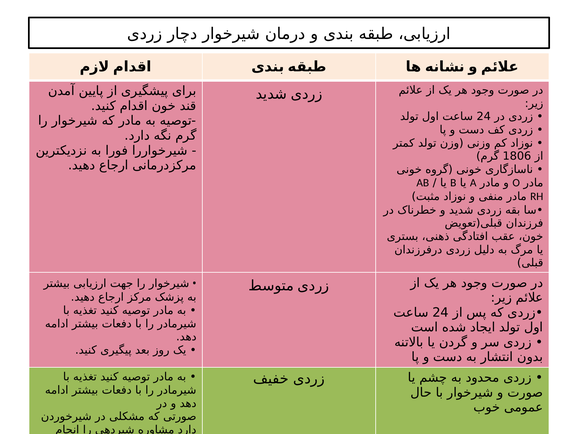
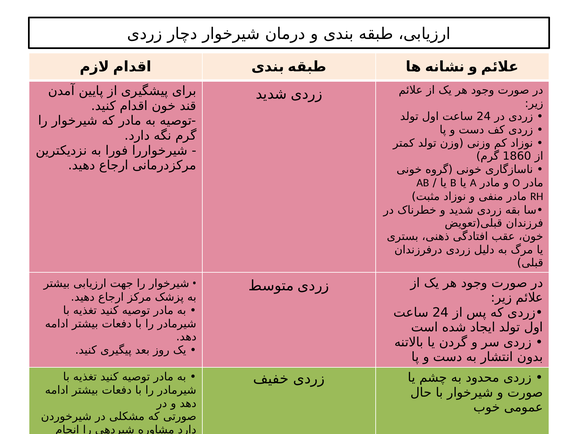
1806: 1806 -> 1860
